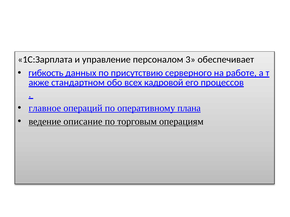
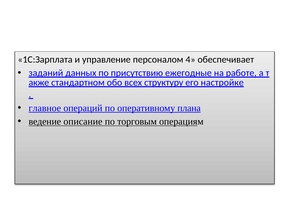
3: 3 -> 4
гибкость: гибкость -> заданий
серверного: серверного -> ежегодные
кадровой: кадровой -> структуру
процессов: процессов -> настройке
